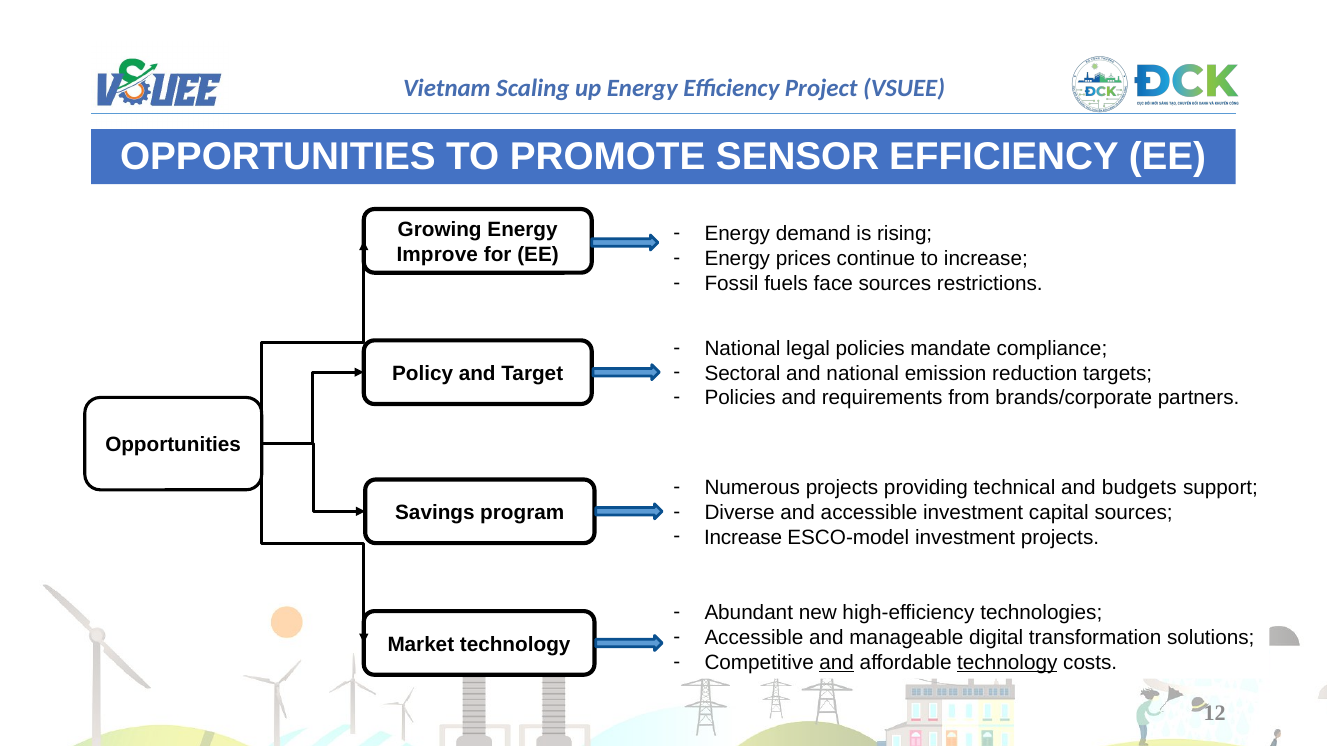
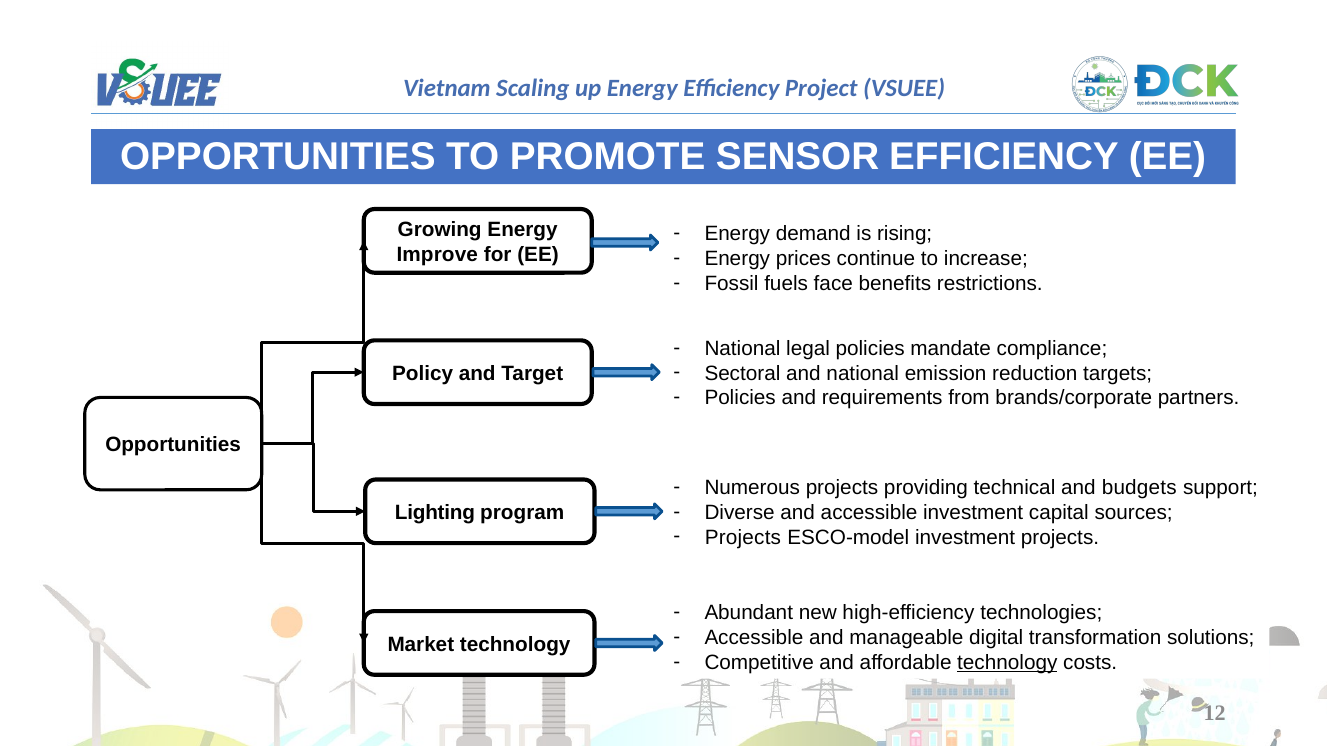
face sources: sources -> benefits
Savings: Savings -> Lighting
Increase at (743, 538): Increase -> Projects
and at (837, 663) underline: present -> none
